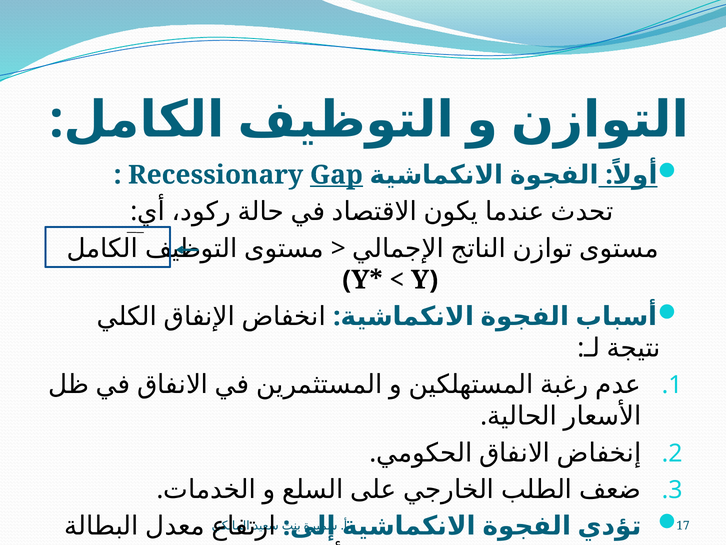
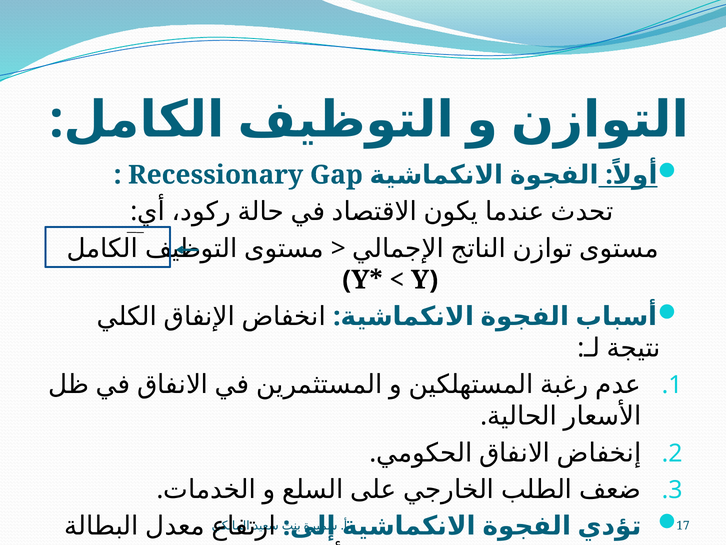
Gap underline: present -> none
